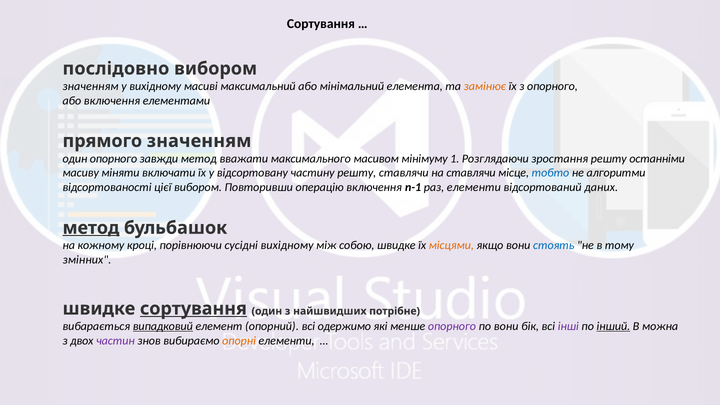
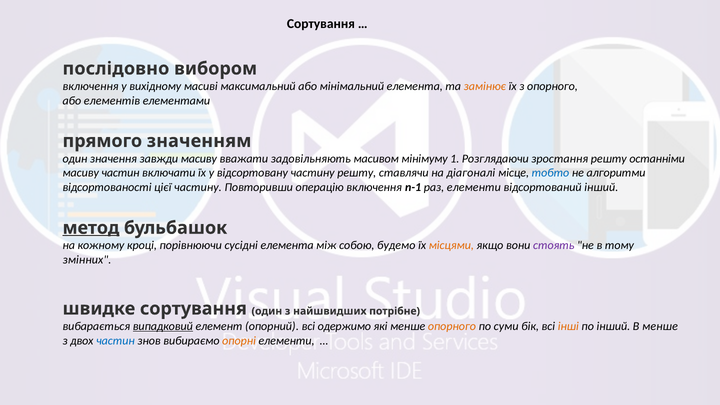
значенням at (91, 86): значенням -> включення
або включення: включення -> елементів
один опорного: опорного -> значення
завжди метод: метод -> масиву
максимального: максимального -> задовільняють
масиву міняти: міняти -> частин
на ставлячи: ставлячи -> діагоналі
цієї вибором: вибором -> частину
відсортований даних: даних -> інший
сусідні вихідному: вихідному -> елемента
собою швидке: швидке -> будемо
стоять colour: blue -> purple
сортування at (193, 309) underline: present -> none
опорного at (452, 326) colour: purple -> orange
по вони: вони -> суми
інші colour: purple -> orange
інший at (613, 326) underline: present -> none
В можна: можна -> менше
частин at (115, 341) colour: purple -> blue
